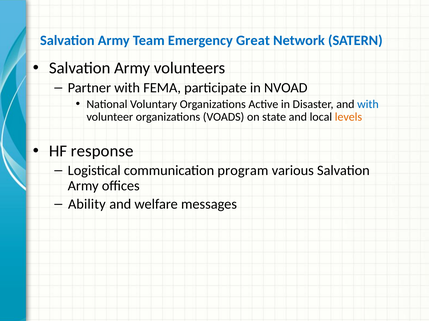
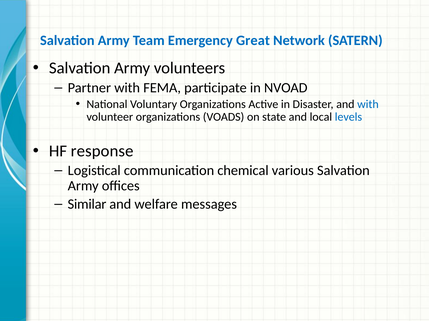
levels colour: orange -> blue
program: program -> chemical
Ability: Ability -> Similar
